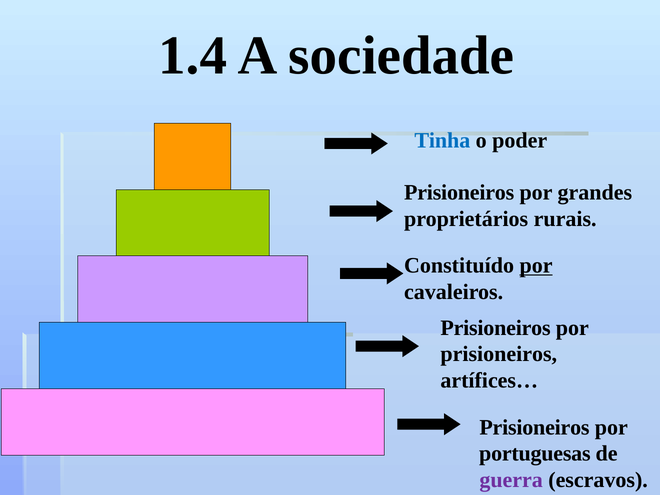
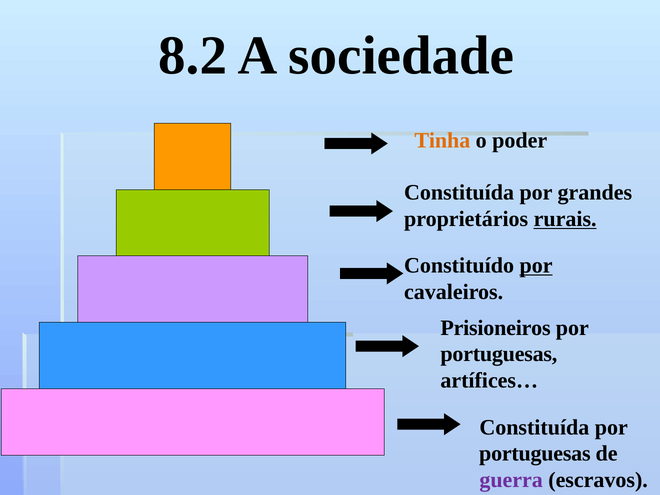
1.4: 1.4 -> 8.2
Tinha colour: blue -> orange
Prisioneiros at (459, 193): Prisioneiros -> Constituída
rurais underline: none -> present
prisioneiros at (499, 354): prisioneiros -> portuguesas
Prisioneiros at (534, 427): Prisioneiros -> Constituída
